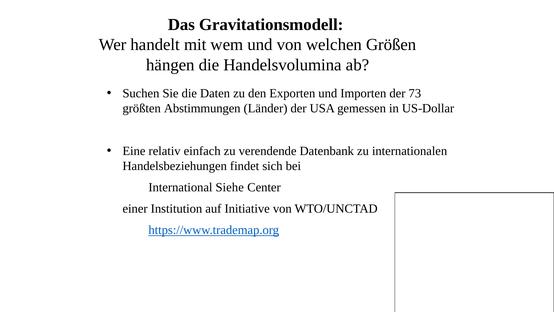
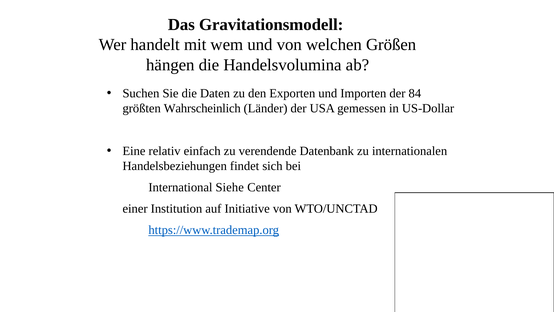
73: 73 -> 84
Abstimmungen: Abstimmungen -> Wahrscheinlich
